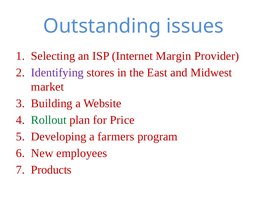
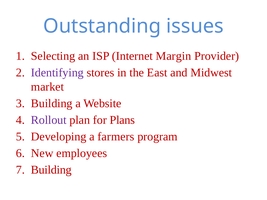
Rollout colour: green -> purple
Price: Price -> Plans
Products at (51, 170): Products -> Building
